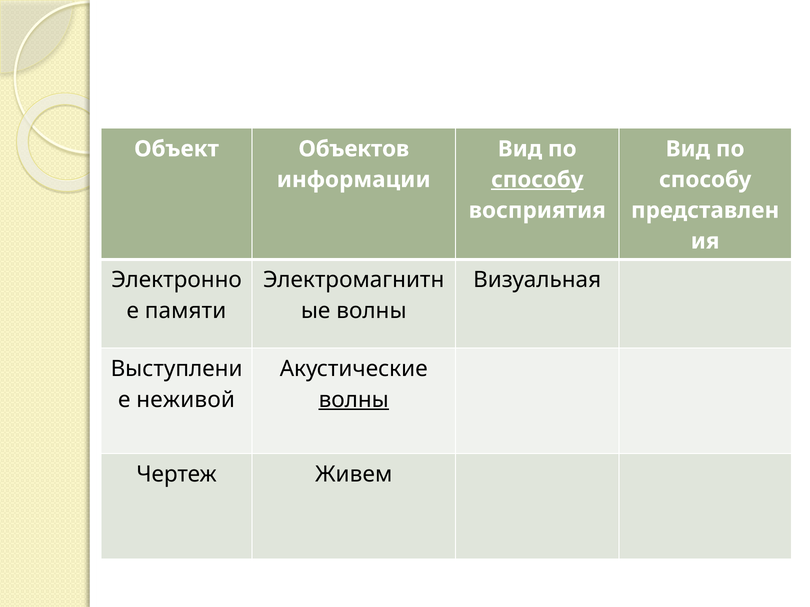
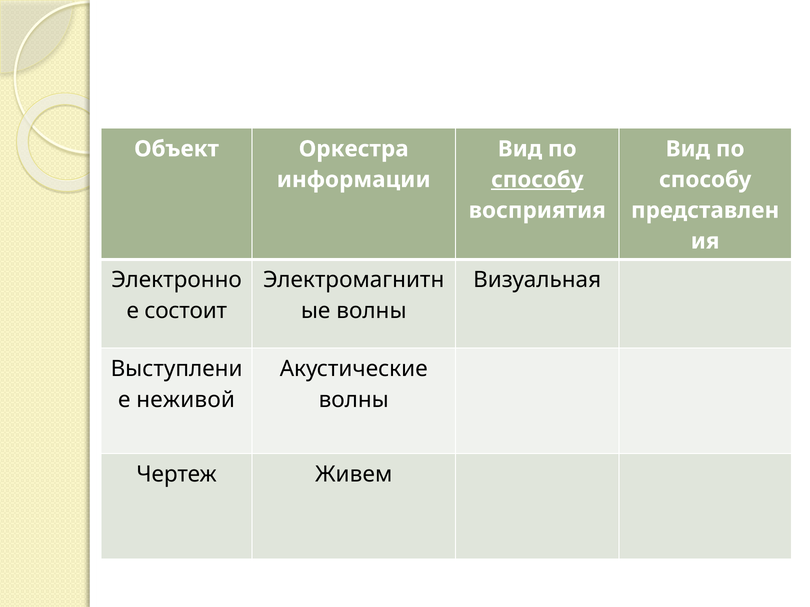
Объектов: Объектов -> Оркестра
памяти: памяти -> состоит
волны at (354, 400) underline: present -> none
